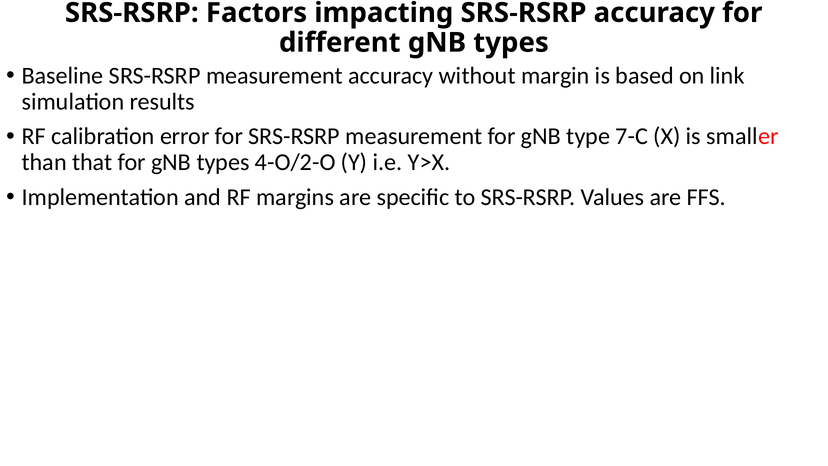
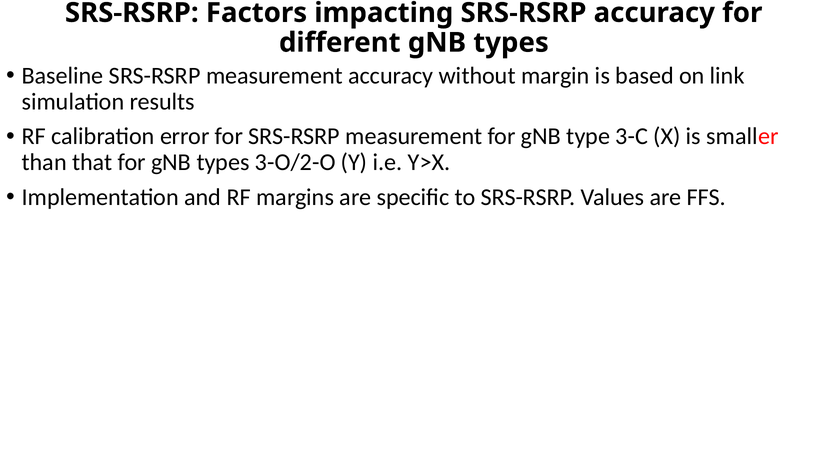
7-C: 7-C -> 3-C
4-O/2-O: 4-O/2-O -> 3-O/2-O
